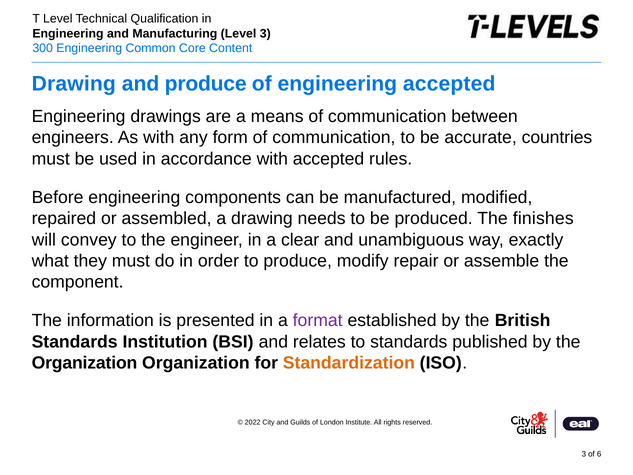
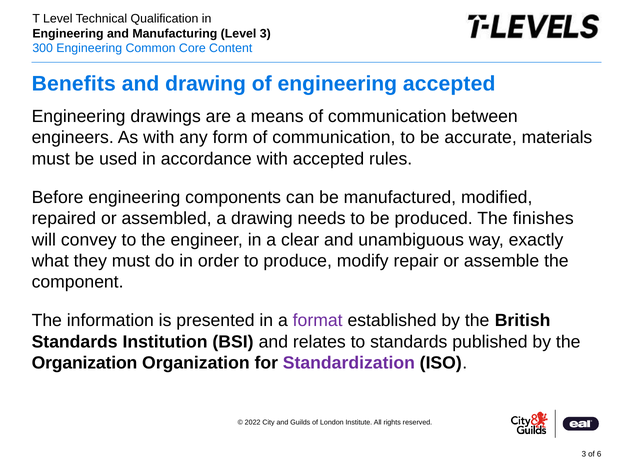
Drawing at (74, 84): Drawing -> Benefits
and produce: produce -> drawing
countries: countries -> materials
Standardization colour: orange -> purple
